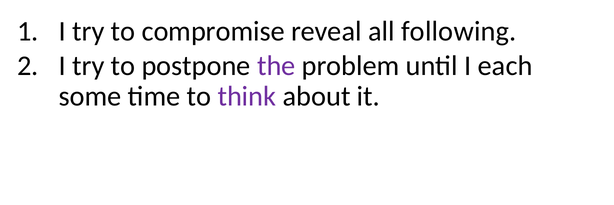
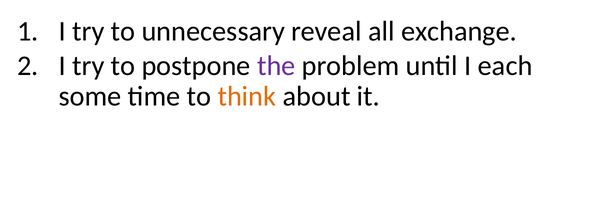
compromise: compromise -> unnecessary
following: following -> exchange
think colour: purple -> orange
